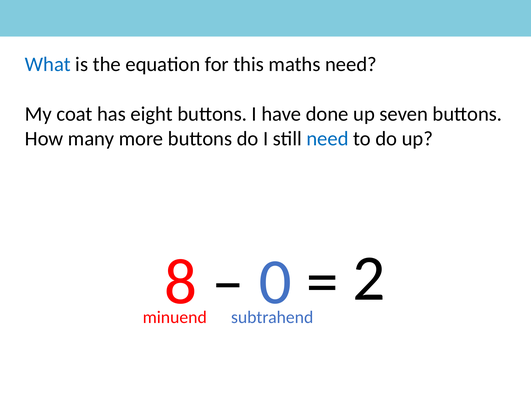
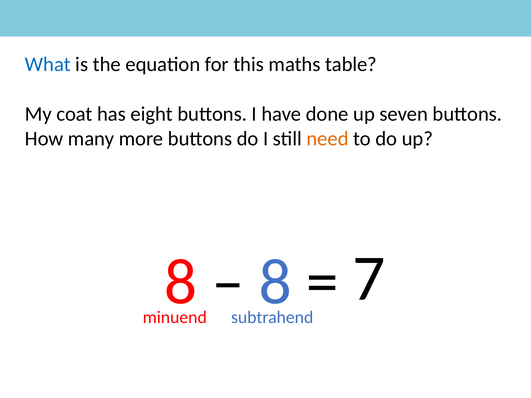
maths need: need -> table
need at (328, 139) colour: blue -> orange
0 at (275, 282): 0 -> 8
2: 2 -> 7
